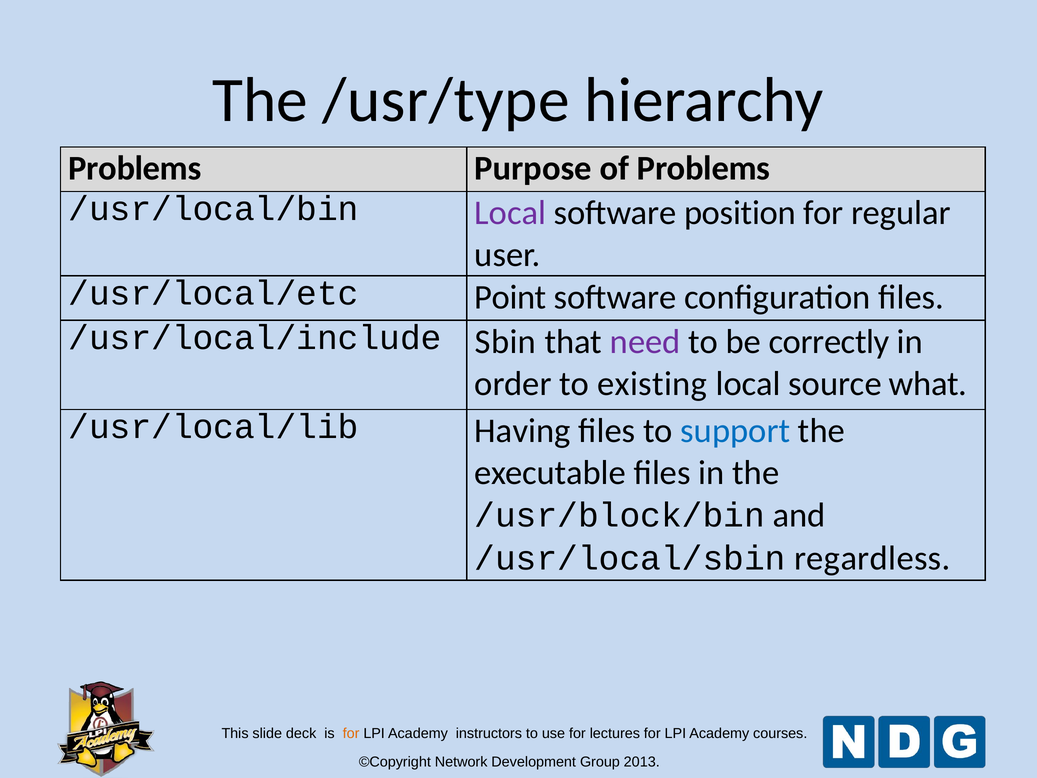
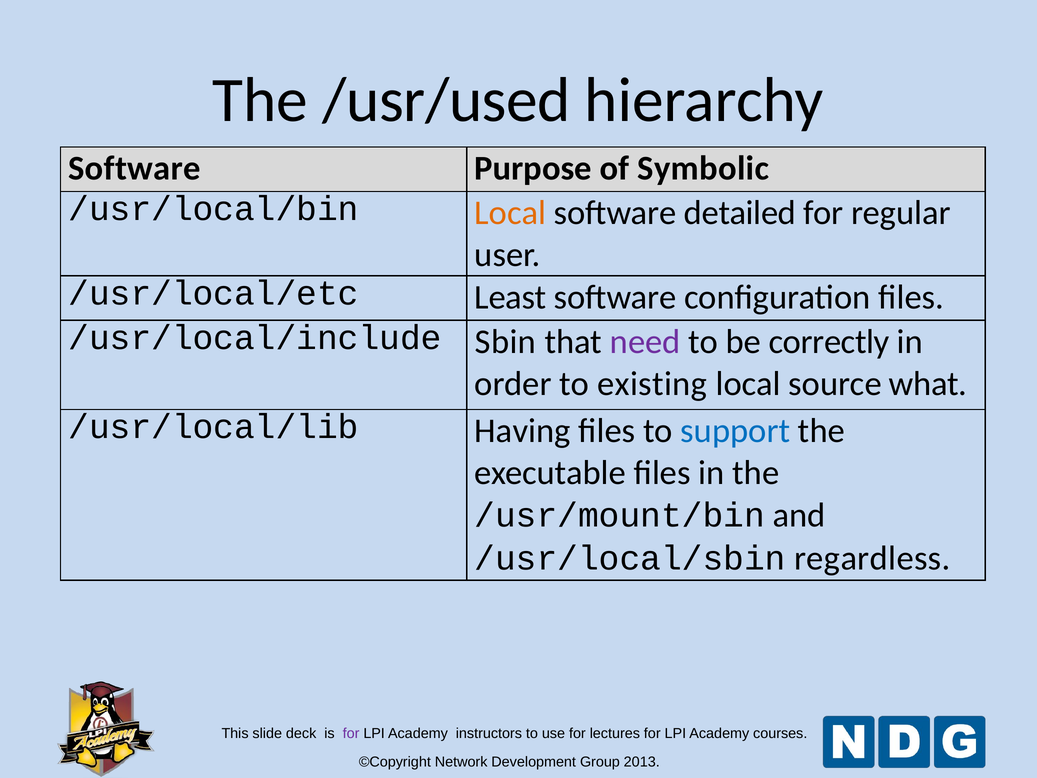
/usr/type: /usr/type -> /usr/used
Problems at (135, 168): Problems -> Software
of Problems: Problems -> Symbolic
Local at (510, 213) colour: purple -> orange
position: position -> detailed
Point: Point -> Least
/usr/block/bin: /usr/block/bin -> /usr/mount/bin
for at (351, 733) colour: orange -> purple
